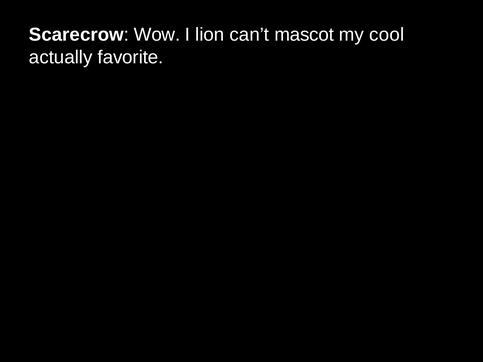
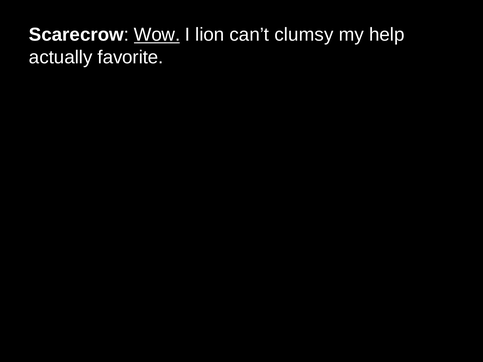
Wow underline: none -> present
mascot: mascot -> clumsy
cool: cool -> help
